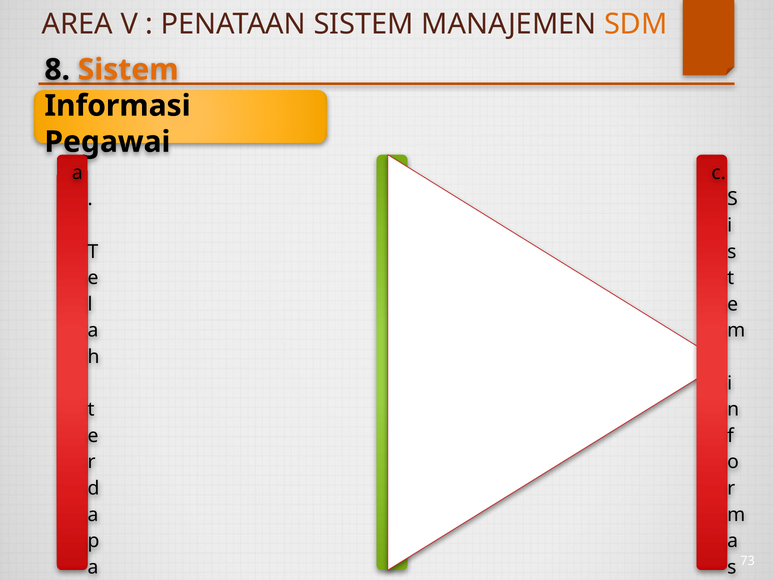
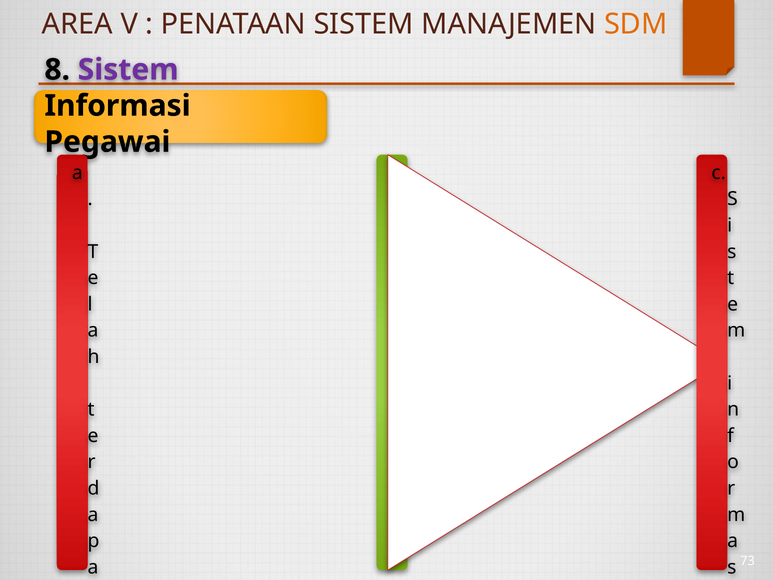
Sistem at (128, 70) colour: orange -> purple
